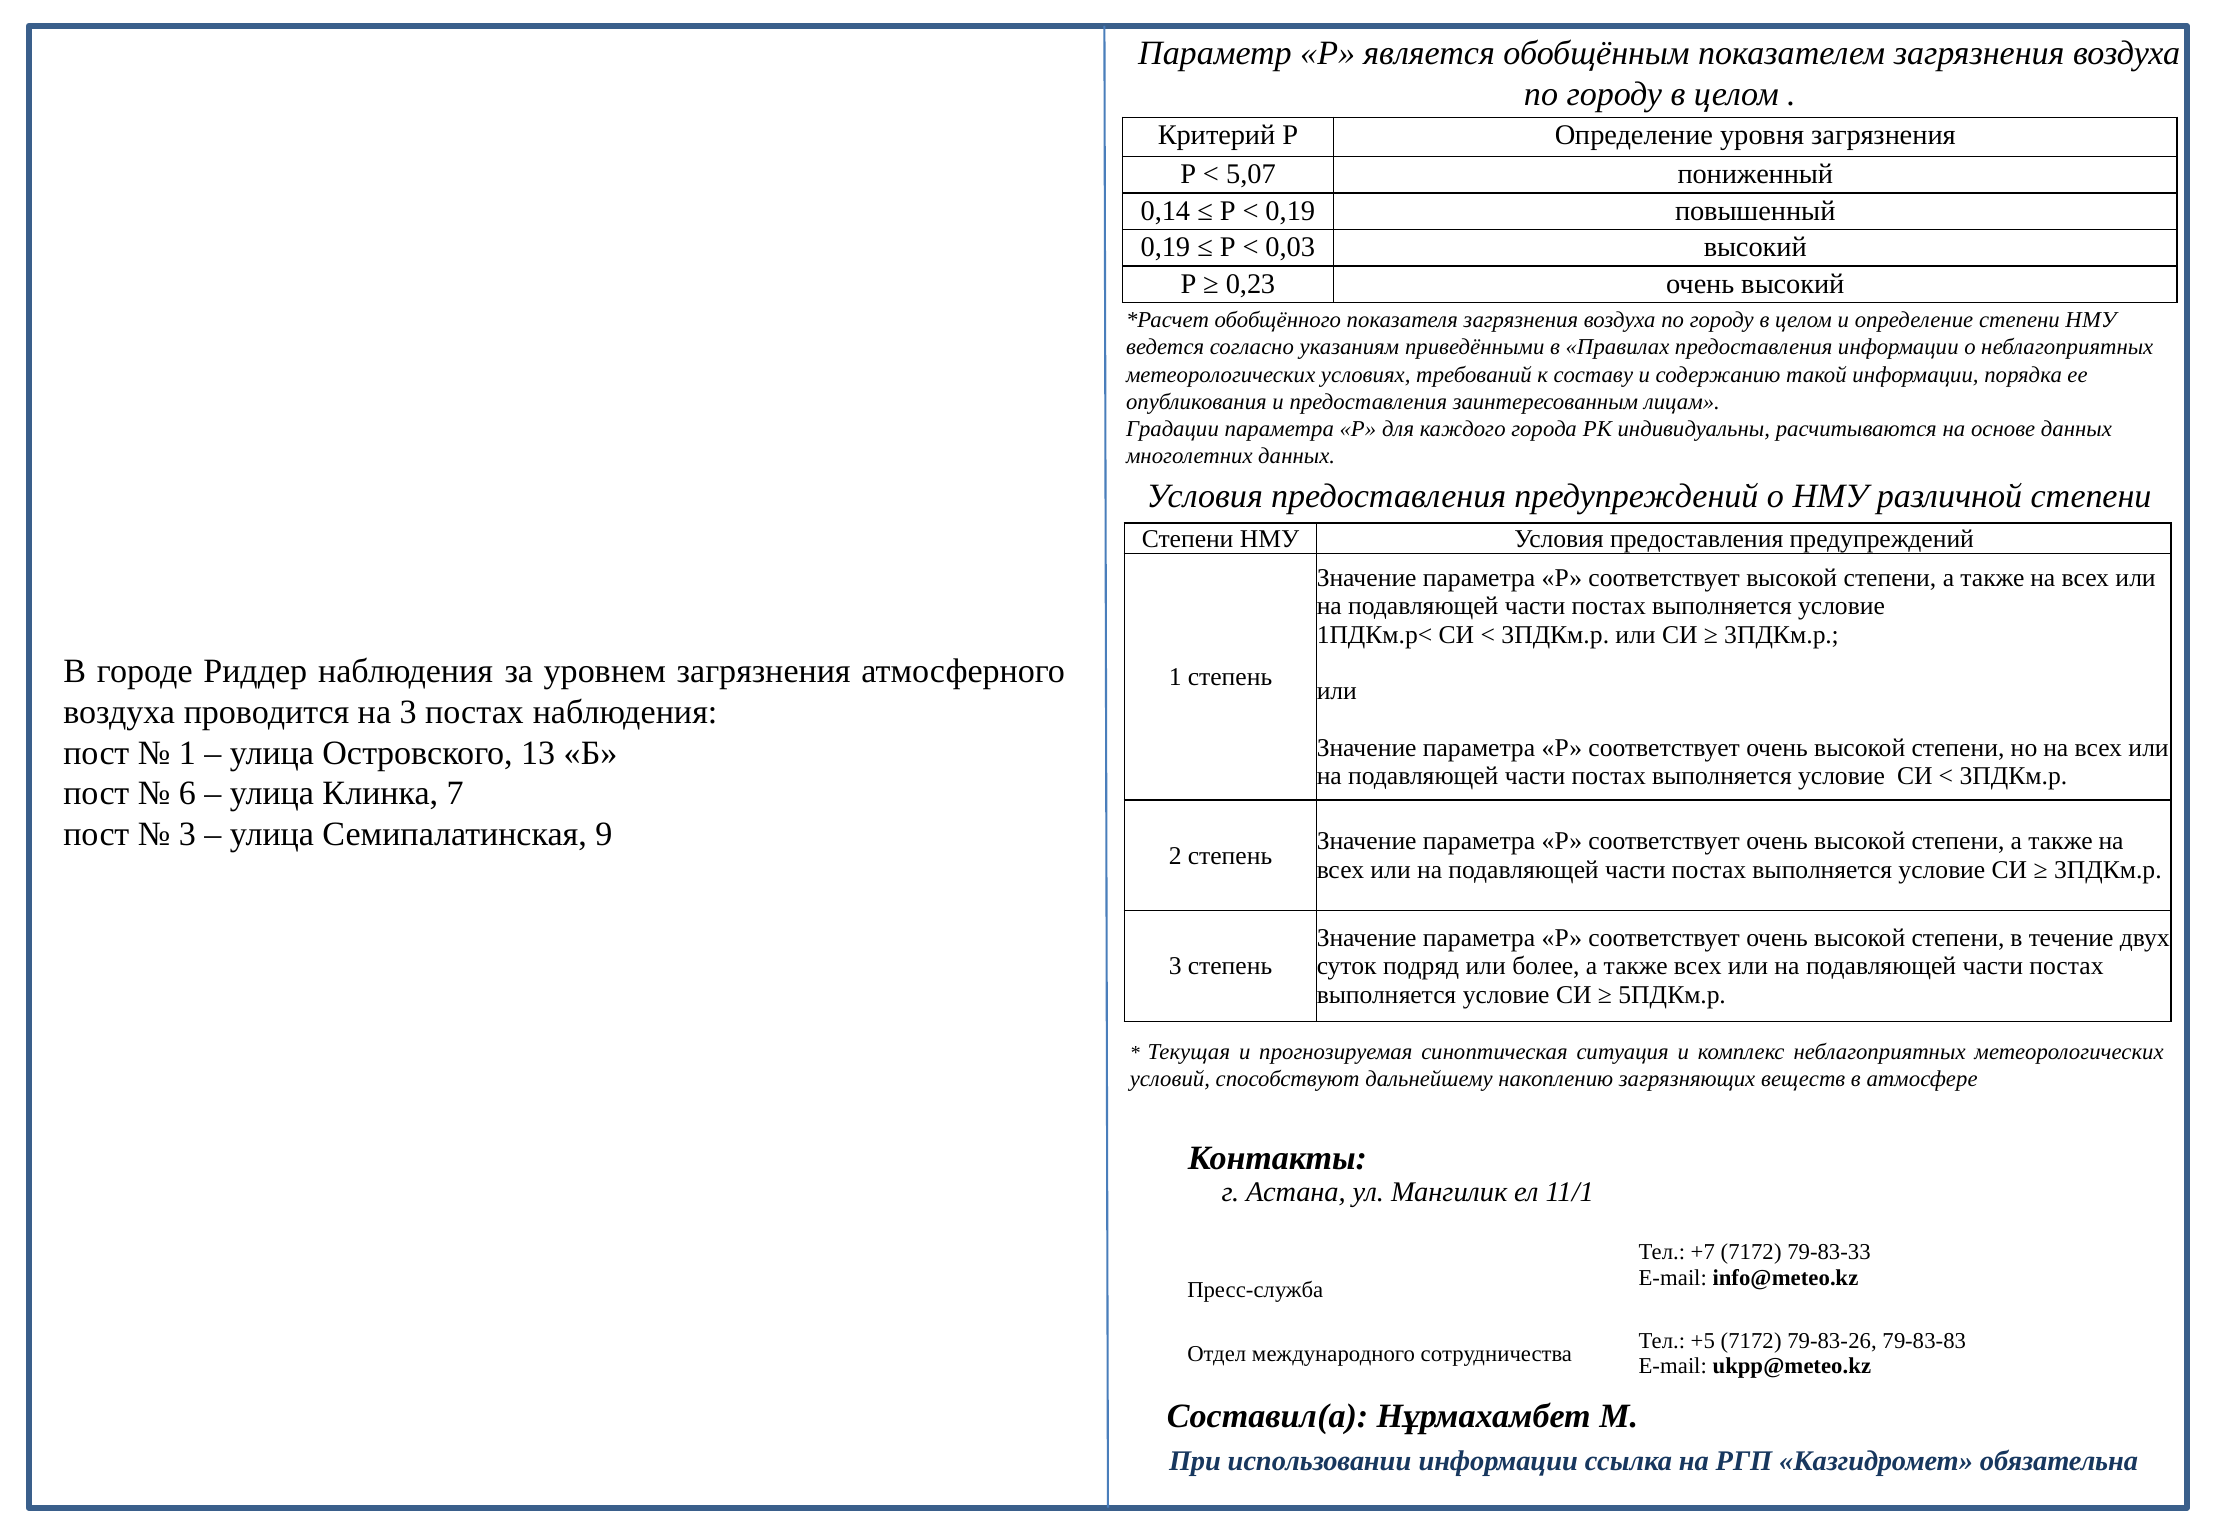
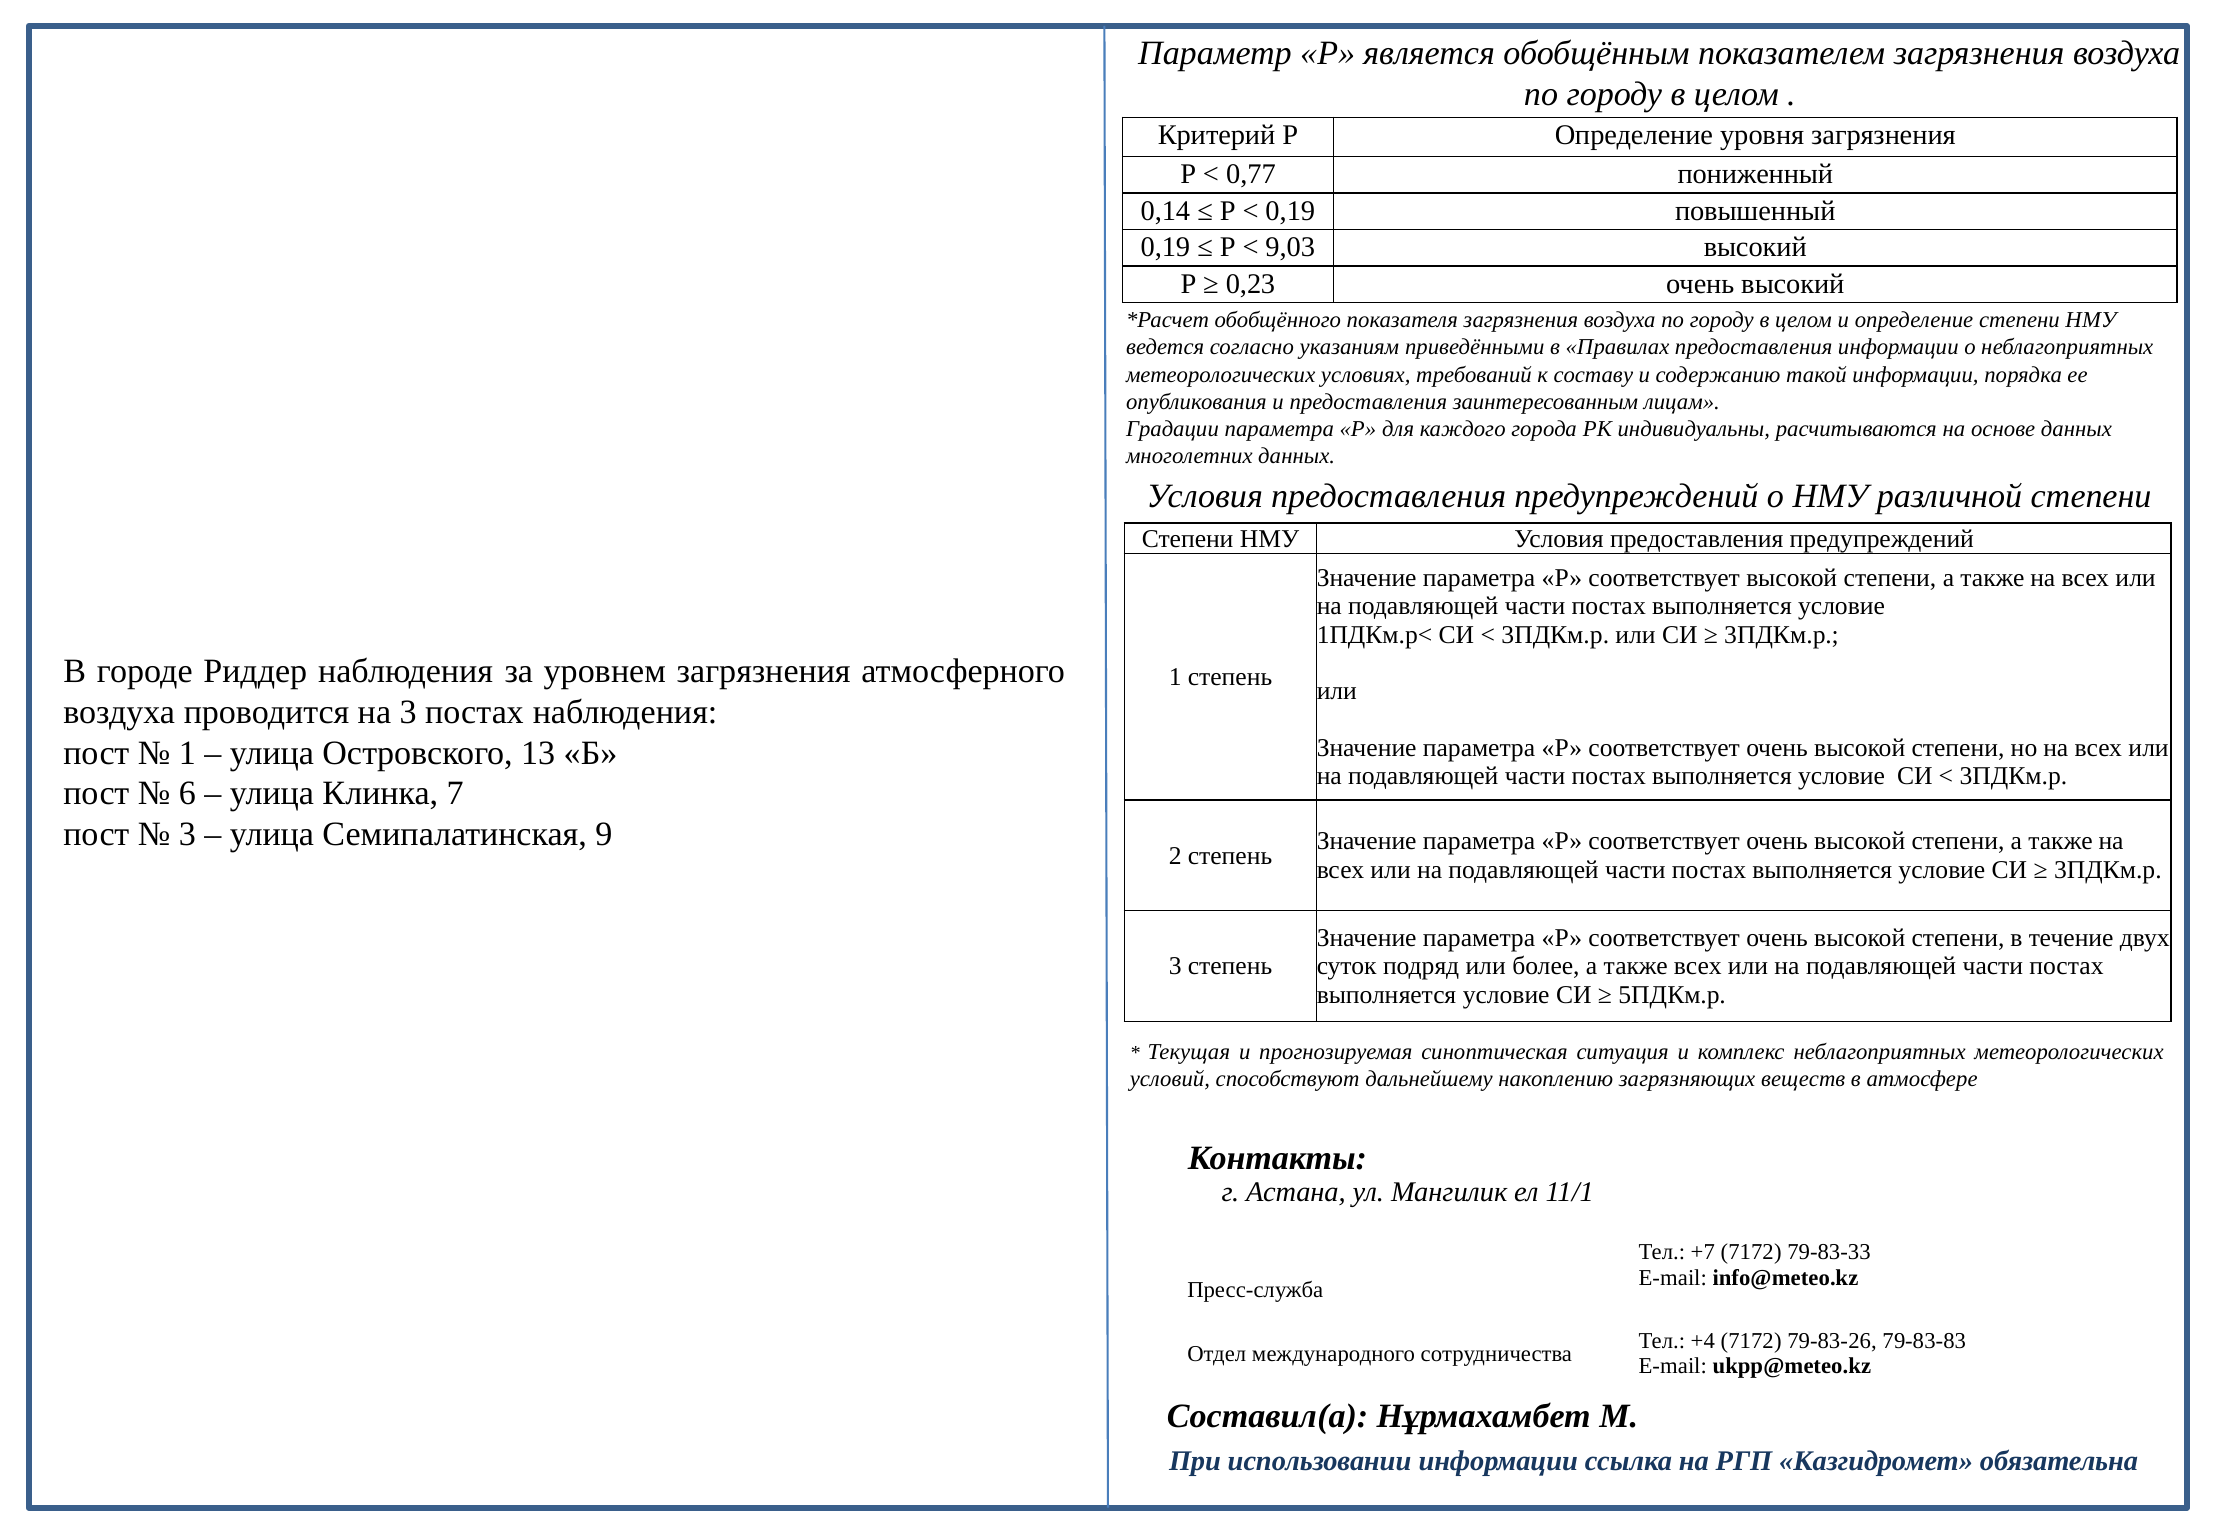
5,07: 5,07 -> 0,77
0,03: 0,03 -> 9,03
+5: +5 -> +4
